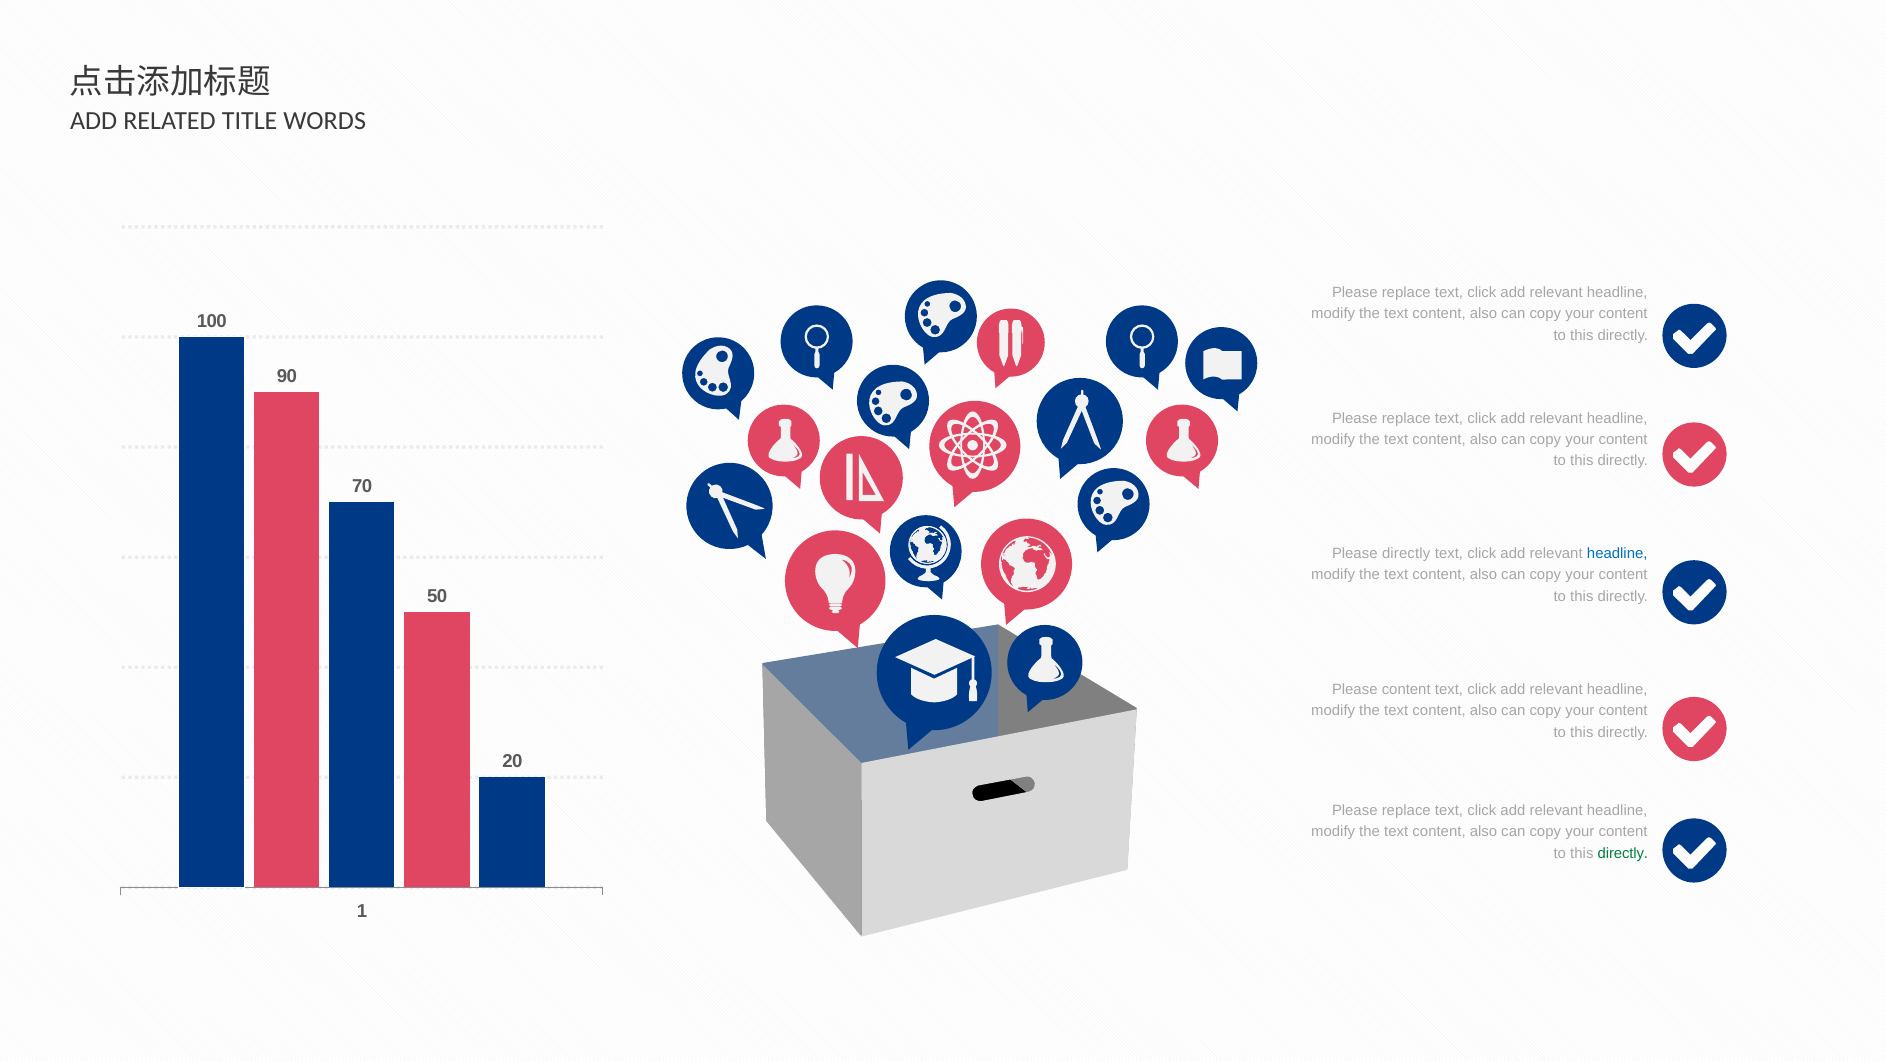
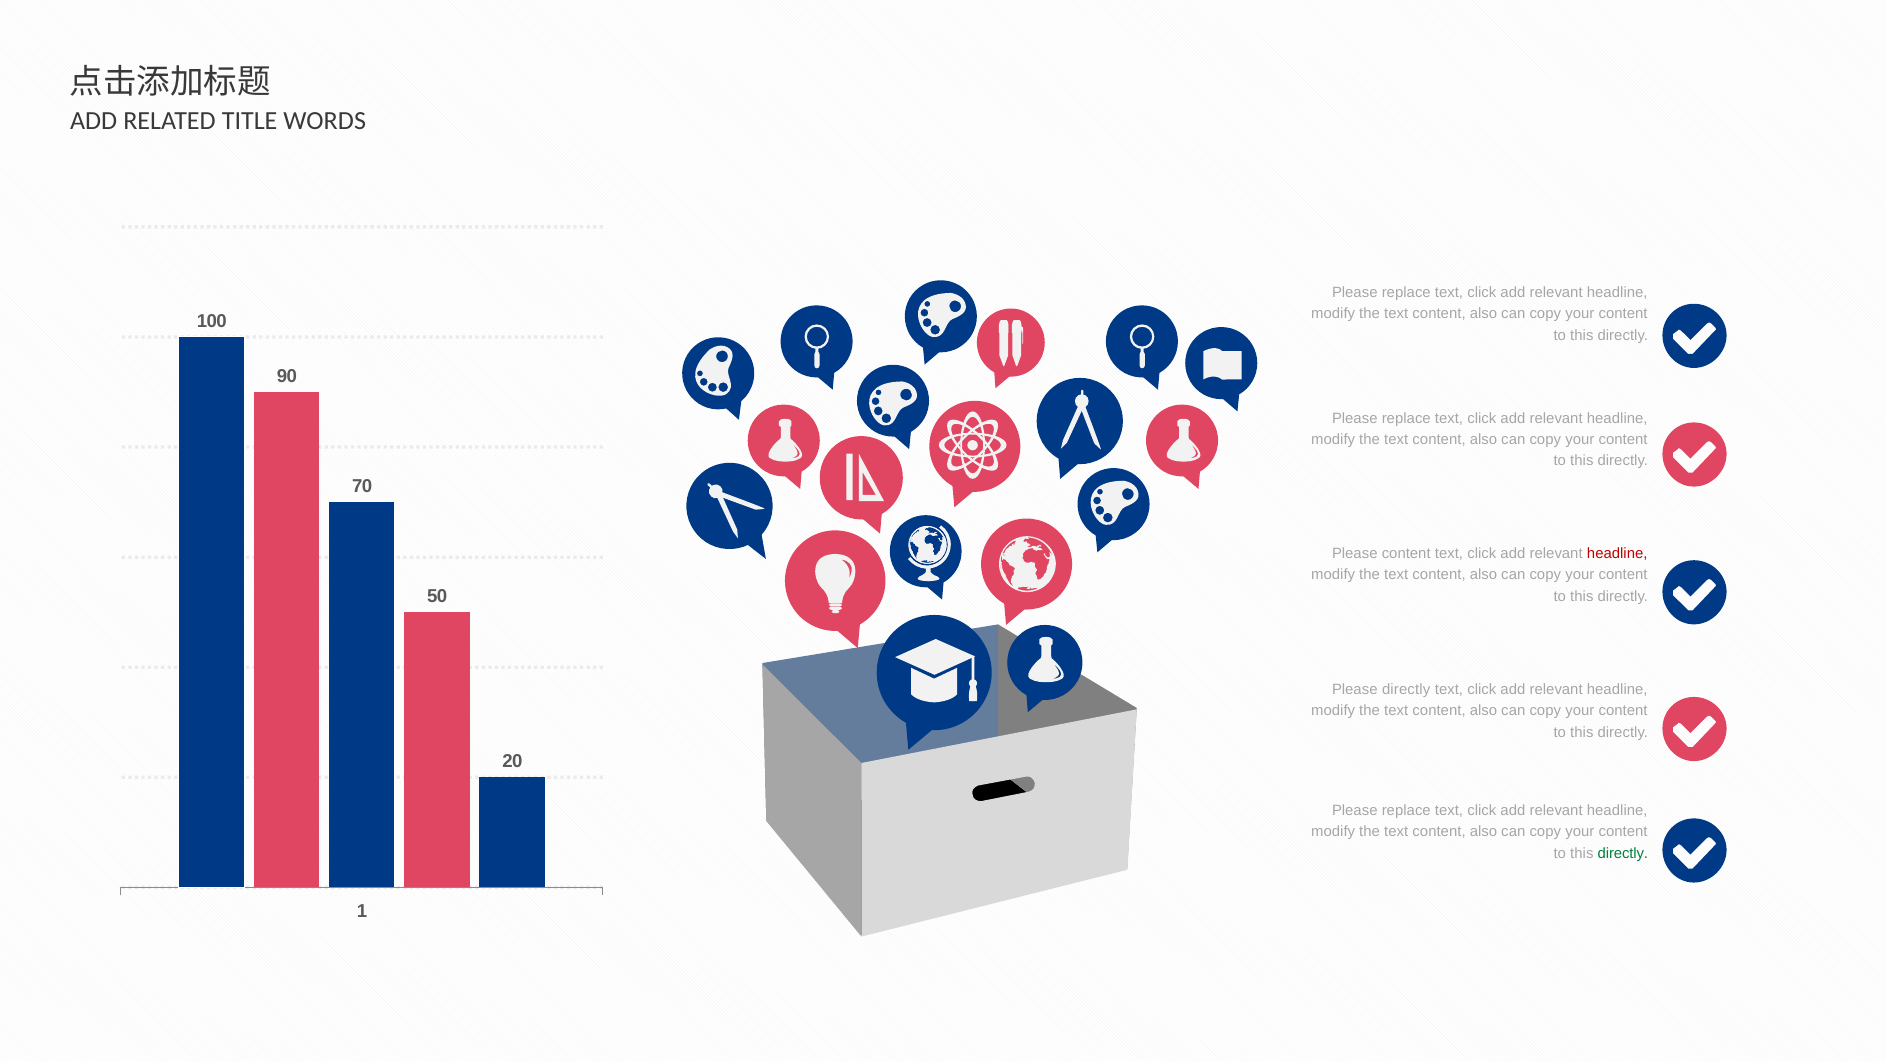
Please directly: directly -> content
headline at (1617, 553) colour: blue -> red
Please content: content -> directly
